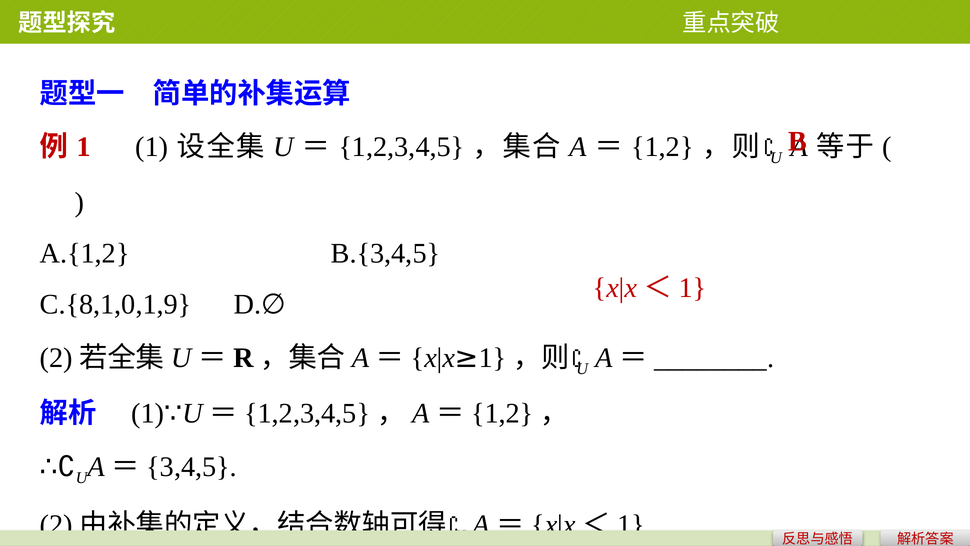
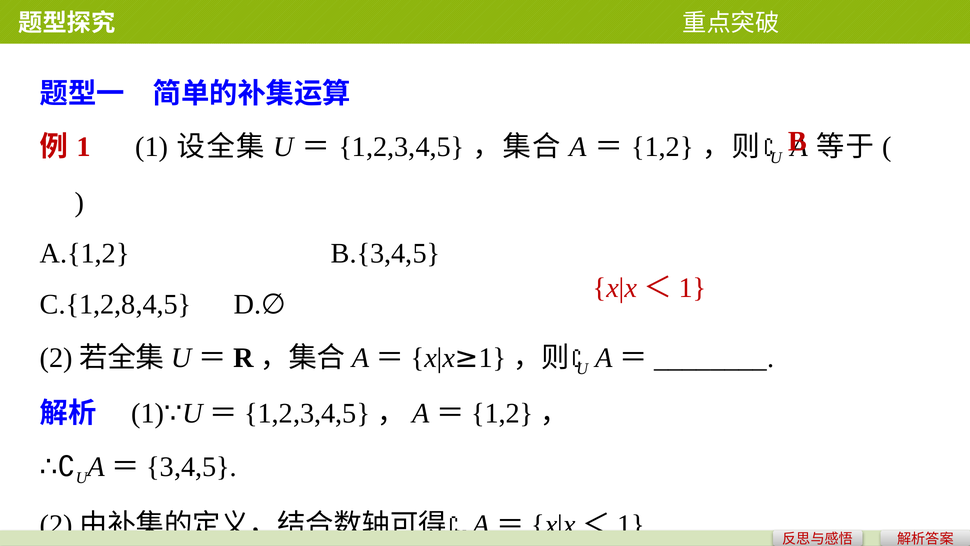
C.{8,1,0,1,9: C.{8,1,0,1,9 -> C.{1,2,8,4,5
